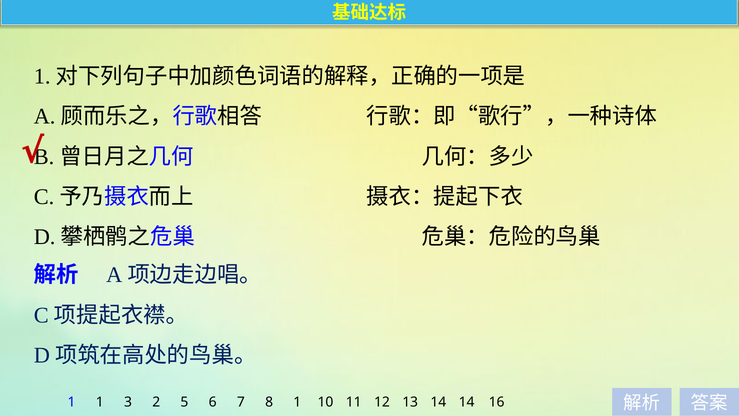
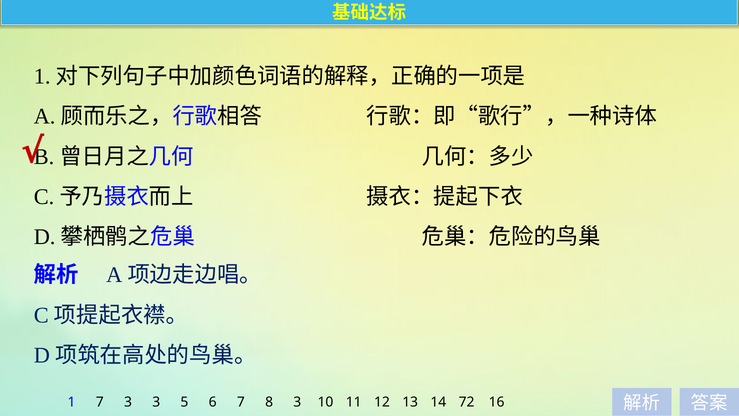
1 1: 1 -> 7
3 2: 2 -> 3
8 1: 1 -> 3
14 14: 14 -> 72
